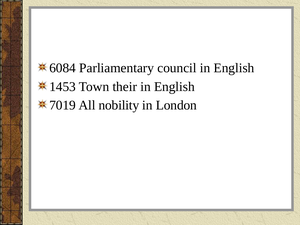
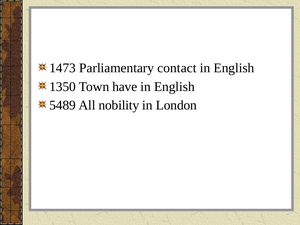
6084: 6084 -> 1473
council: council -> contact
1453: 1453 -> 1350
their: their -> have
7019: 7019 -> 5489
